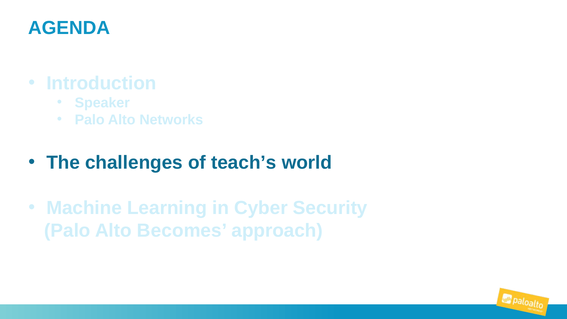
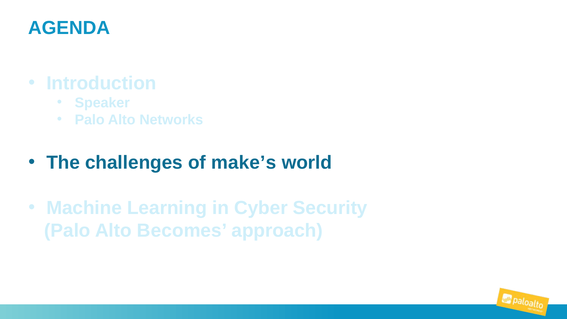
teach’s: teach’s -> make’s
